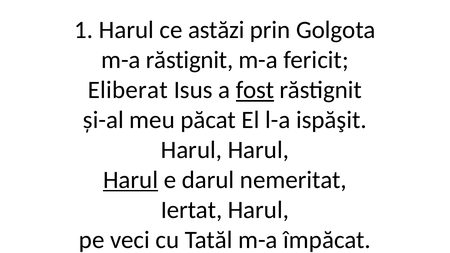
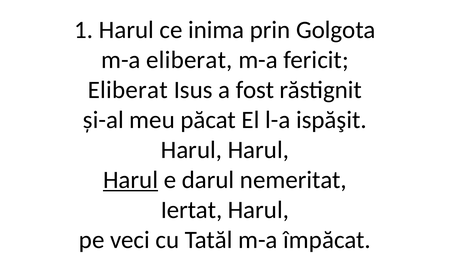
astăzi: astăzi -> inima
m-a răstignit: răstignit -> eliberat
fost underline: present -> none
